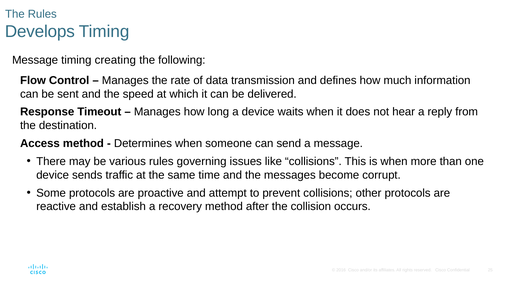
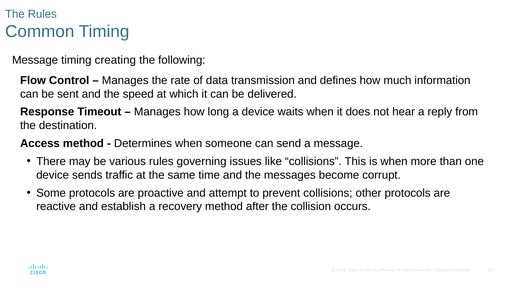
Develops: Develops -> Common
